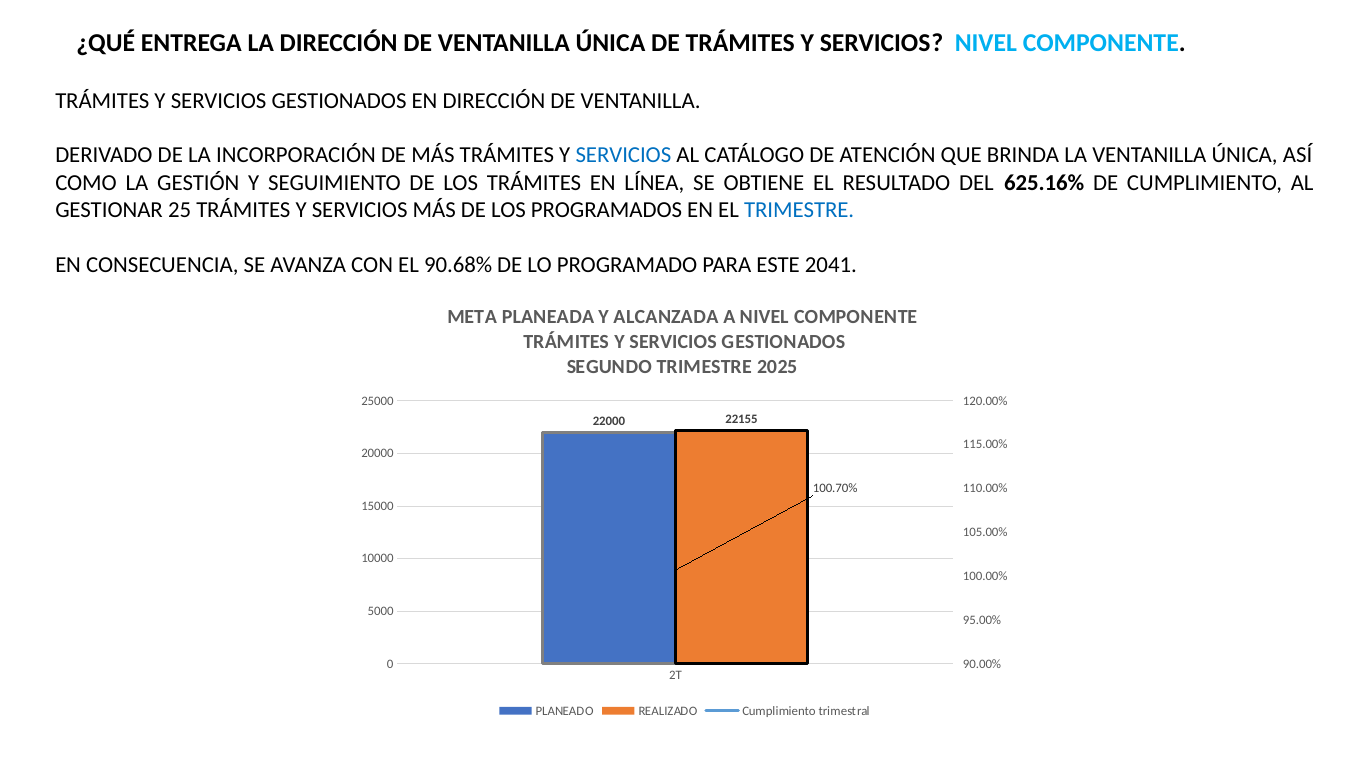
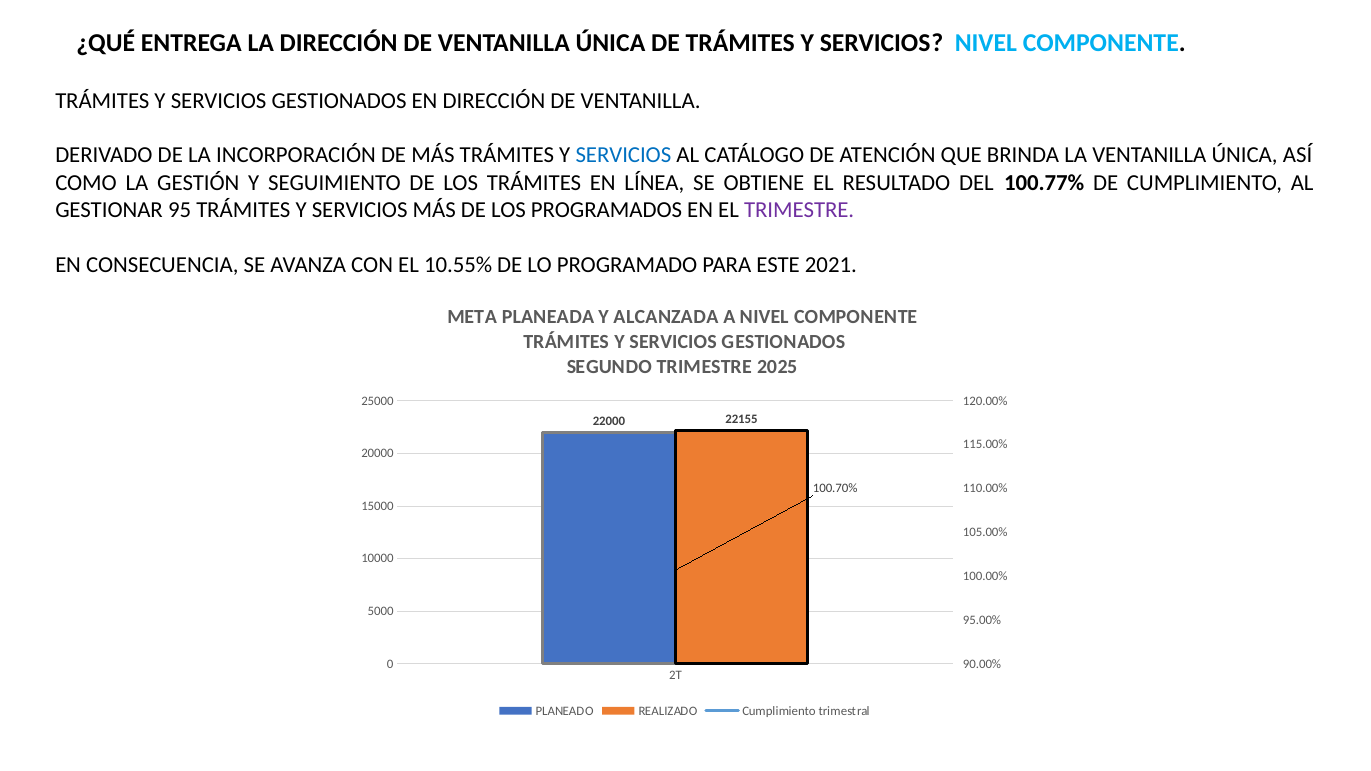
625.16%: 625.16% -> 100.77%
25: 25 -> 95
TRIMESTRE at (799, 210) colour: blue -> purple
90.68%: 90.68% -> 10.55%
2041: 2041 -> 2021
